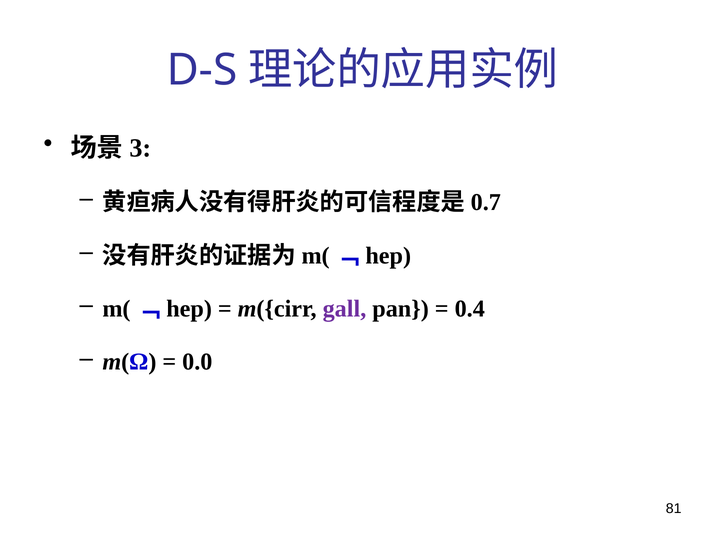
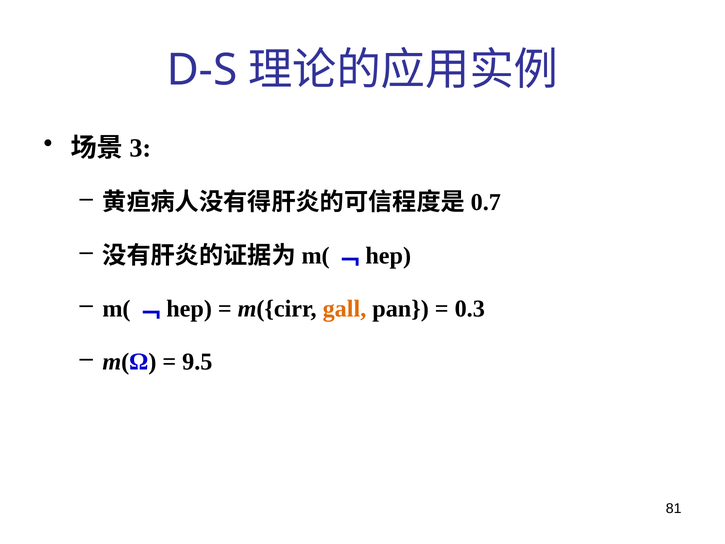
gall colour: purple -> orange
0.4: 0.4 -> 0.3
0.0: 0.0 -> 9.5
